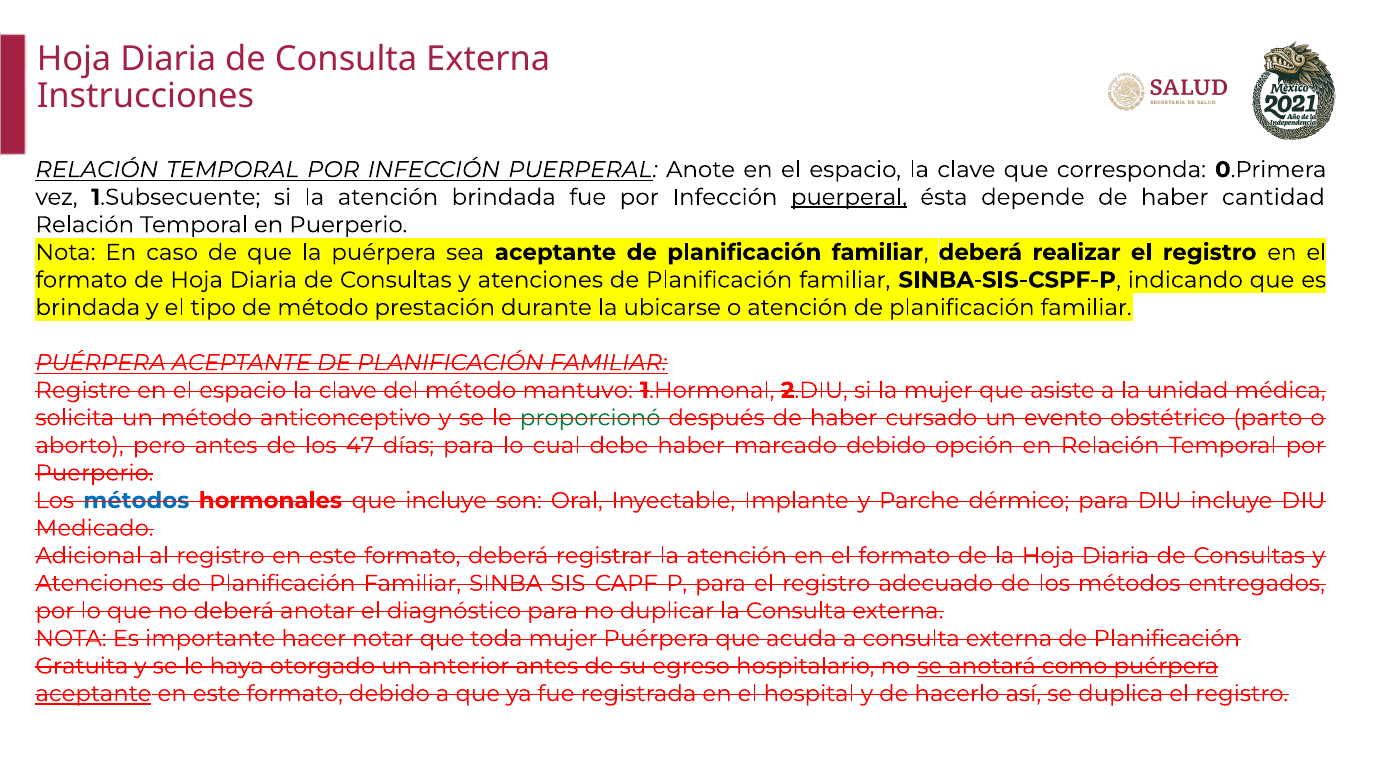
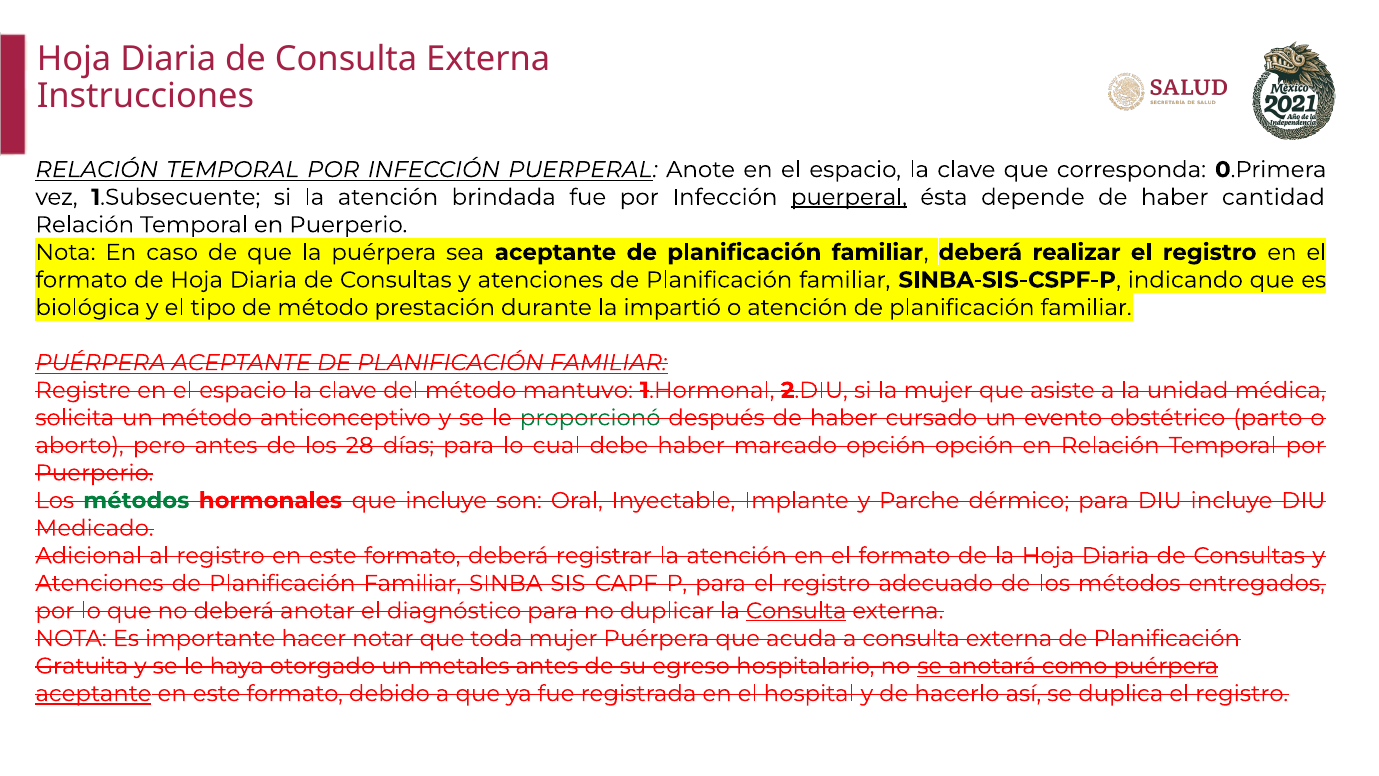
brindada at (88, 307): brindada -> biológica
ubicarse: ubicarse -> impartió
47: 47 -> 28
marcado debido: debido -> opción
métodos at (136, 500) colour: blue -> green
Consulta at (796, 611) underline: none -> present
anterior: anterior -> metales
